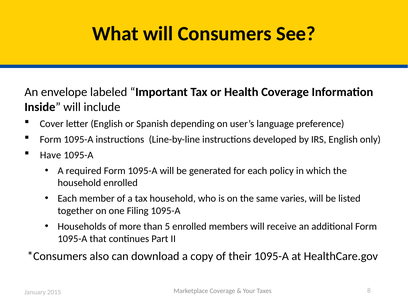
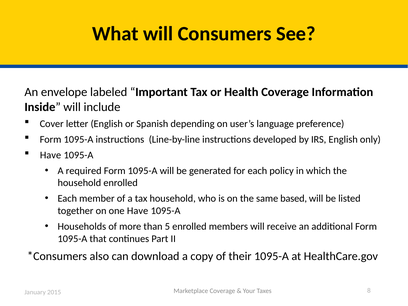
varies: varies -> based
one Filing: Filing -> Have
